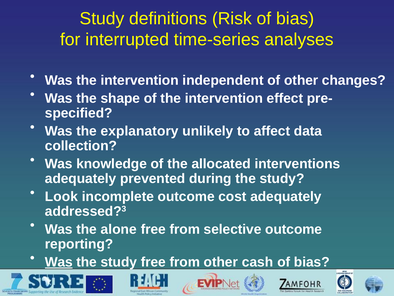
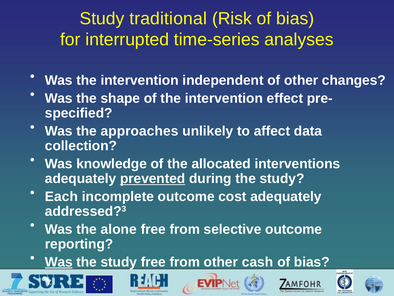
definitions: definitions -> traditional
explanatory: explanatory -> approaches
prevented underline: none -> present
Look: Look -> Each
